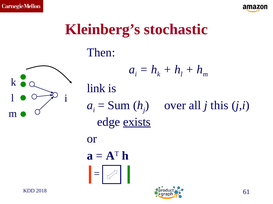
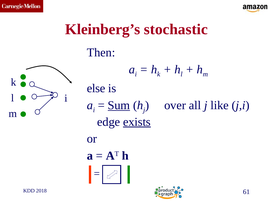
link: link -> else
Sum underline: none -> present
this: this -> like
